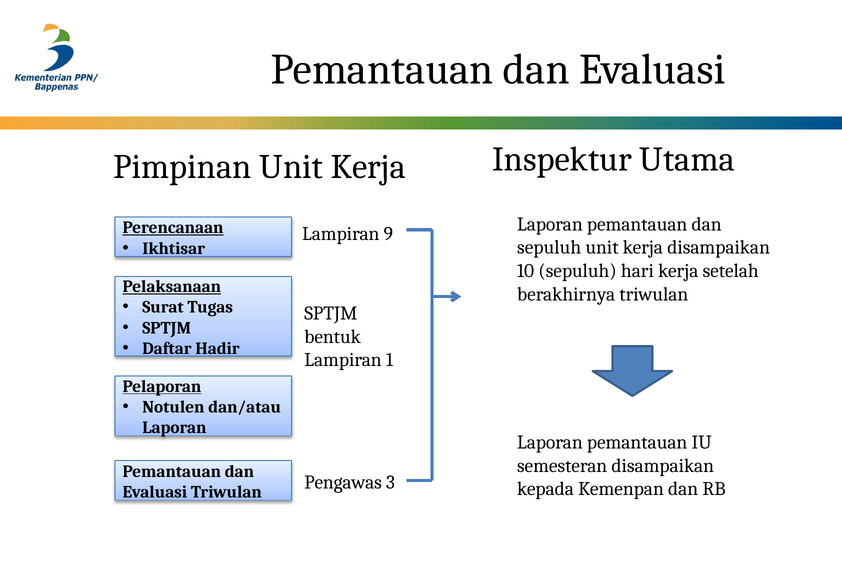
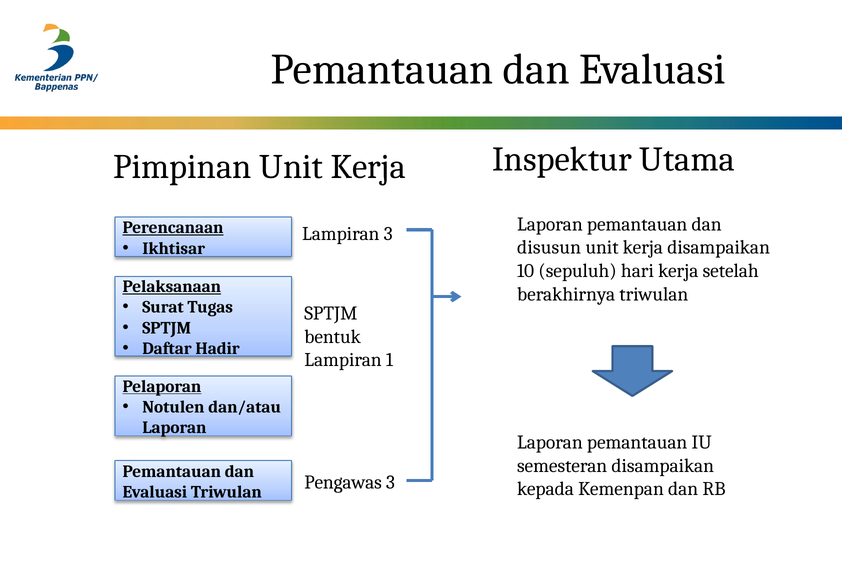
Lampiran 9: 9 -> 3
sepuluh at (549, 248): sepuluh -> disusun
